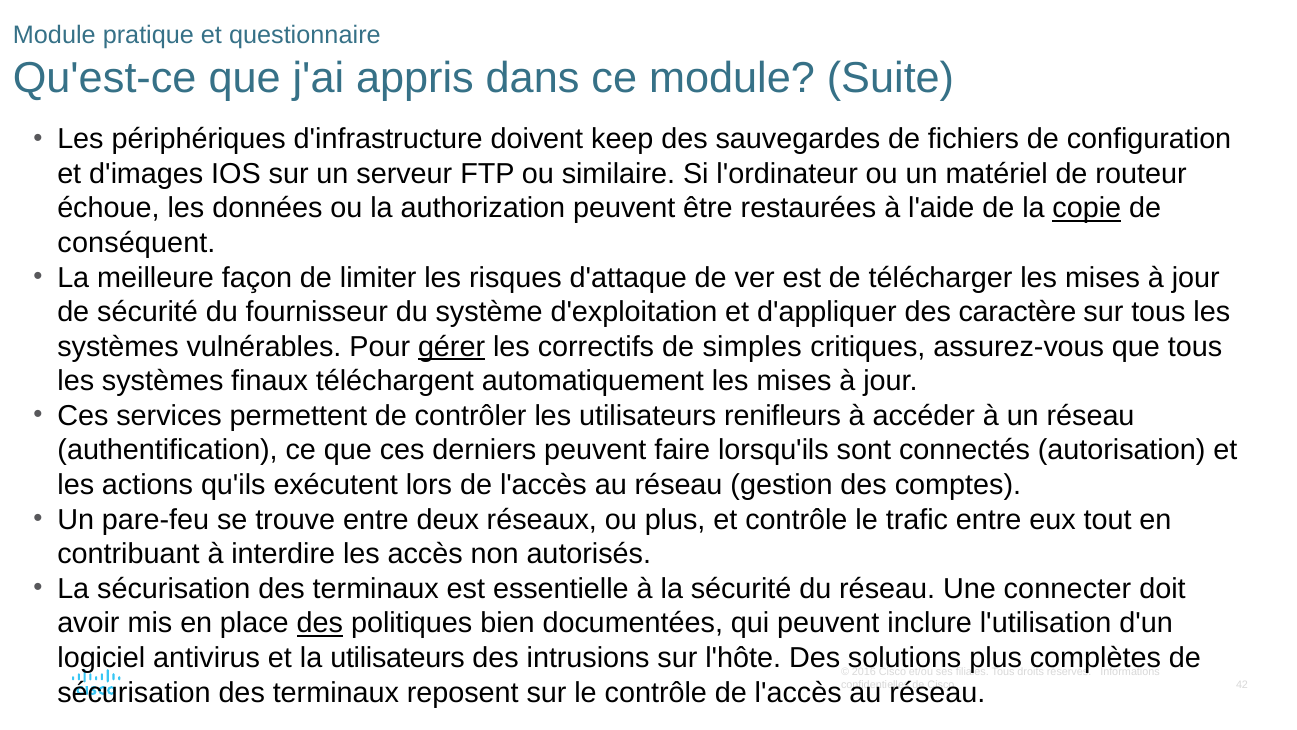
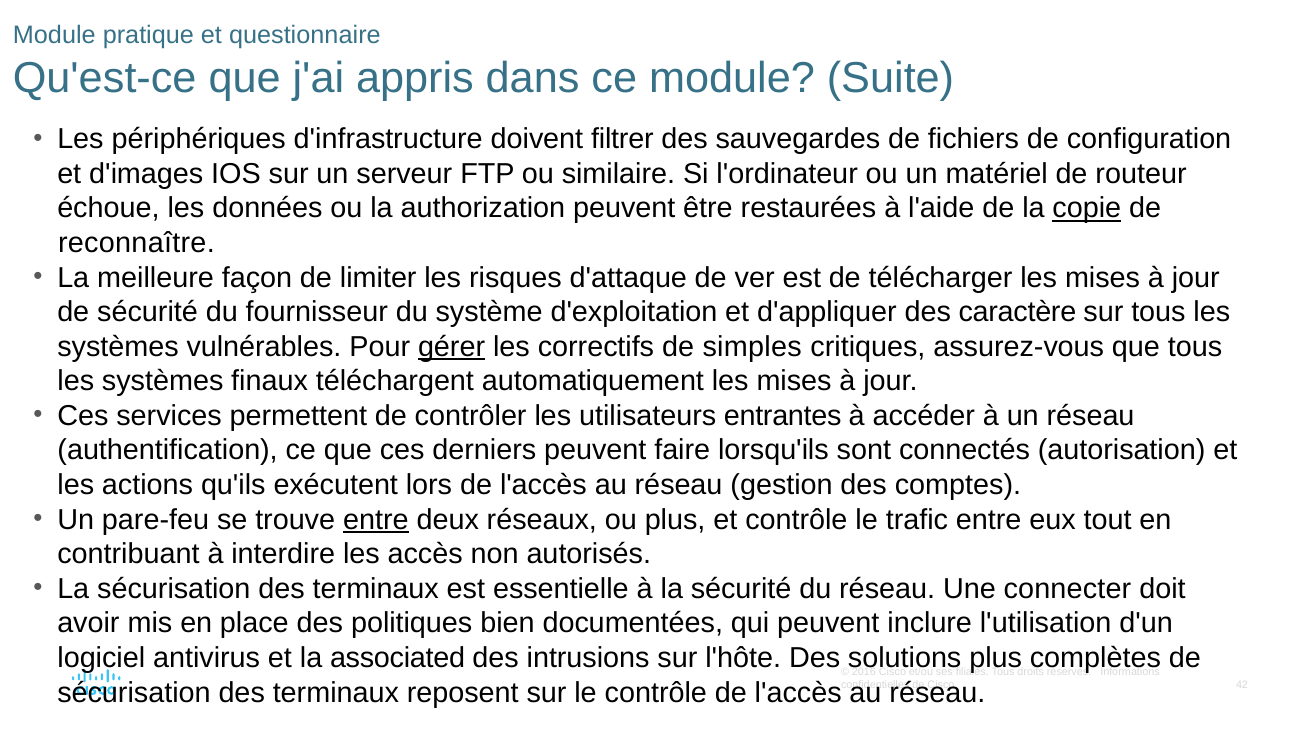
keep: keep -> filtrer
conséquent: conséquent -> reconnaître
renifleurs: renifleurs -> entrantes
entre at (376, 519) underline: none -> present
des at (320, 623) underline: present -> none
la utilisateurs: utilisateurs -> associated
